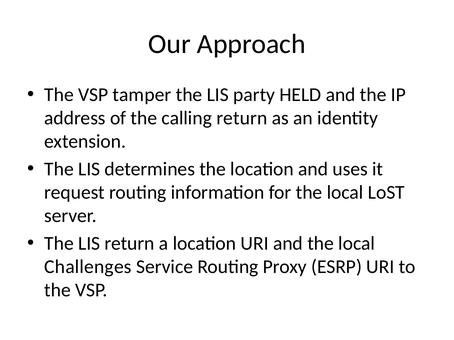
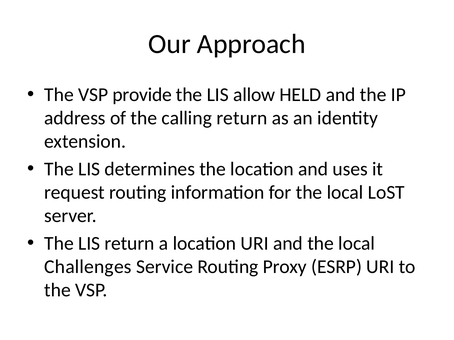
tamper: tamper -> provide
party: party -> allow
